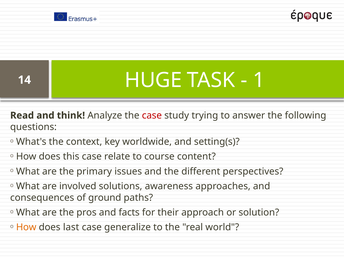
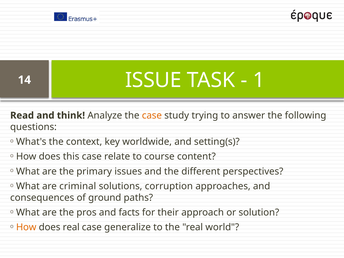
HUGE: HUGE -> ISSUE
case at (152, 115) colour: red -> orange
involved: involved -> criminal
awareness: awareness -> corruption
does last: last -> real
